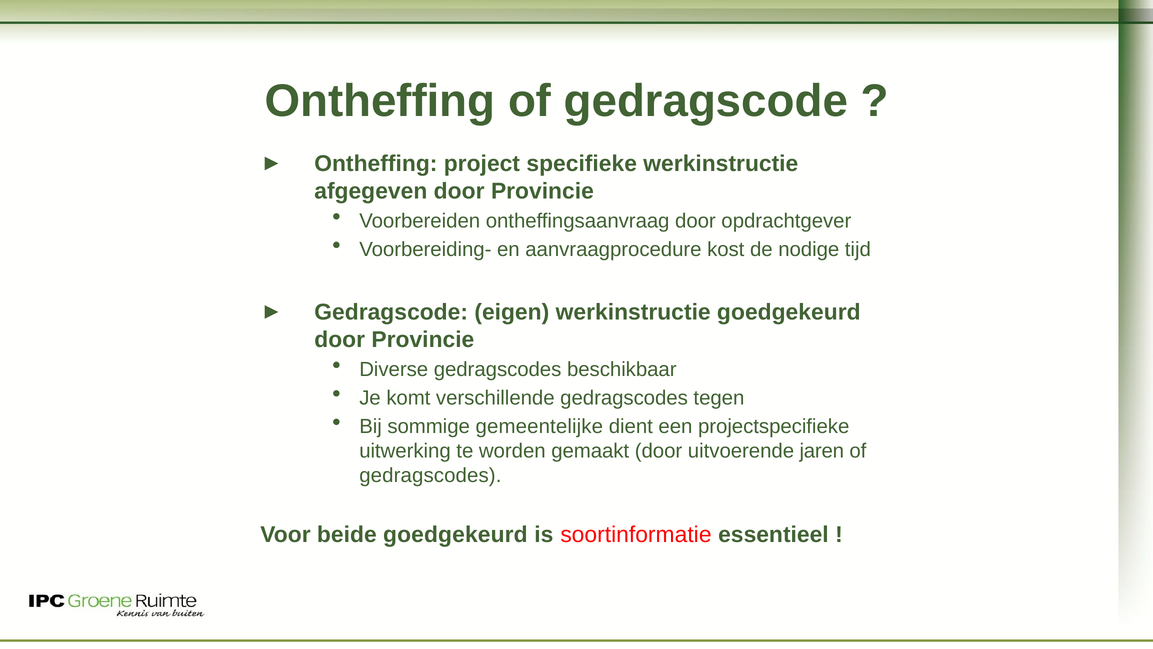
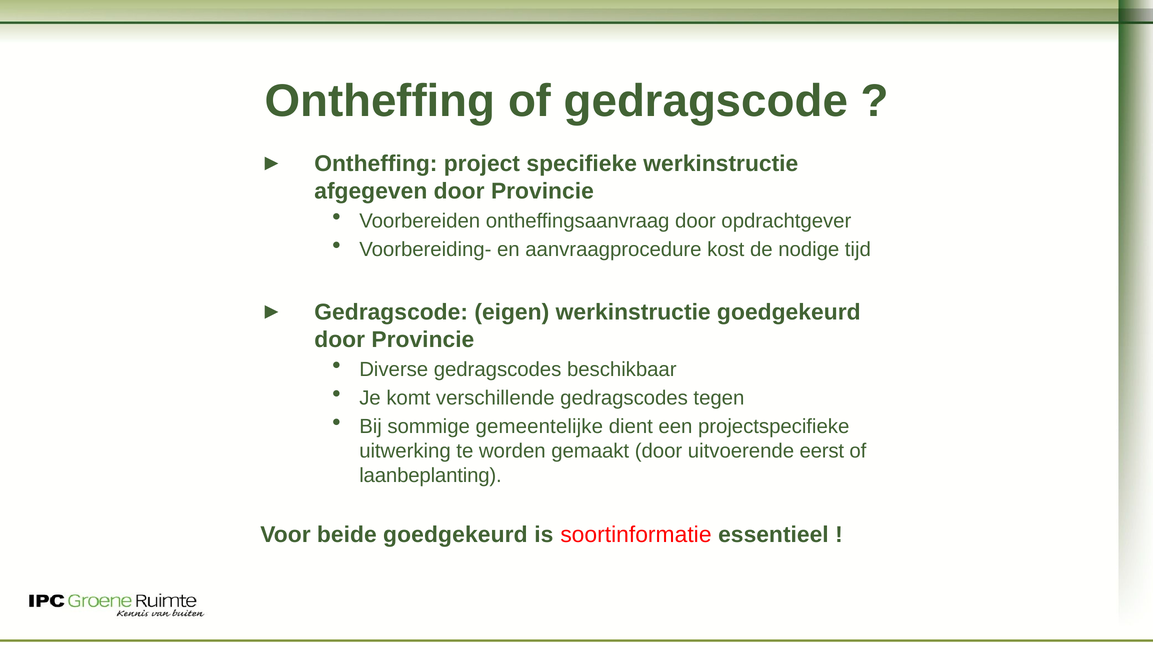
jaren: jaren -> eerst
gedragscodes at (430, 475): gedragscodes -> laanbeplanting
